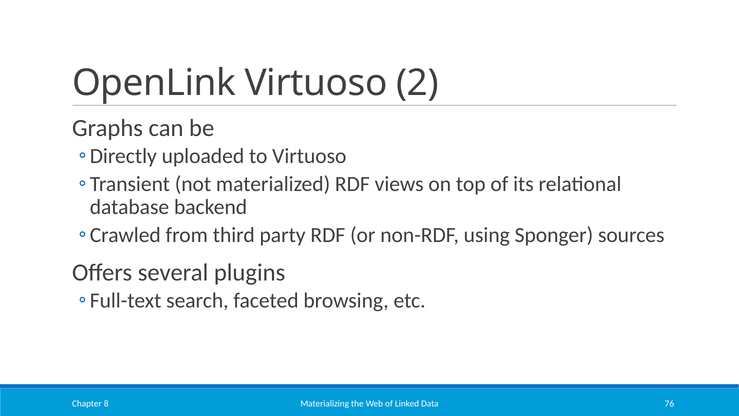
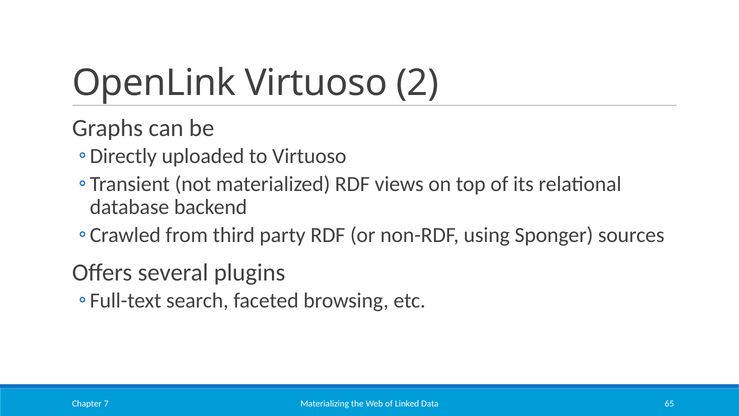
76: 76 -> 65
8: 8 -> 7
